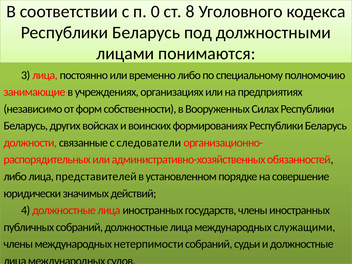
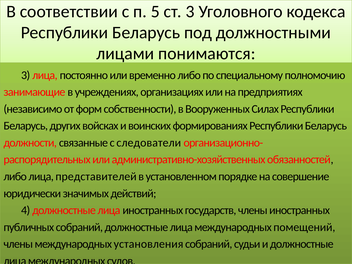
0: 0 -> 5
ст 8: 8 -> 3
служащими: служащими -> помещений
нетерпимости: нетерпимости -> установления
